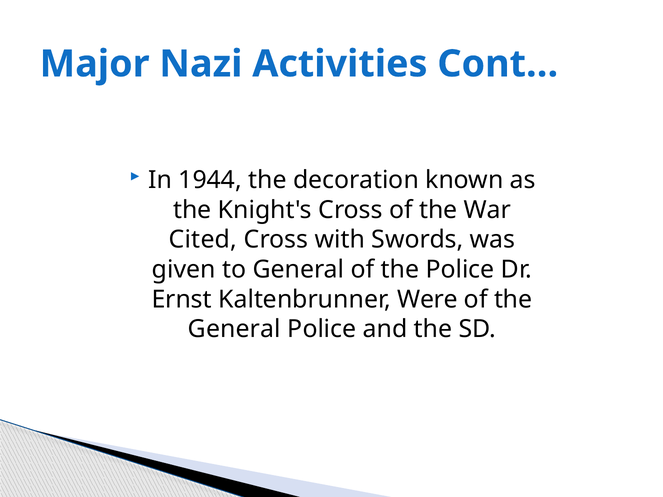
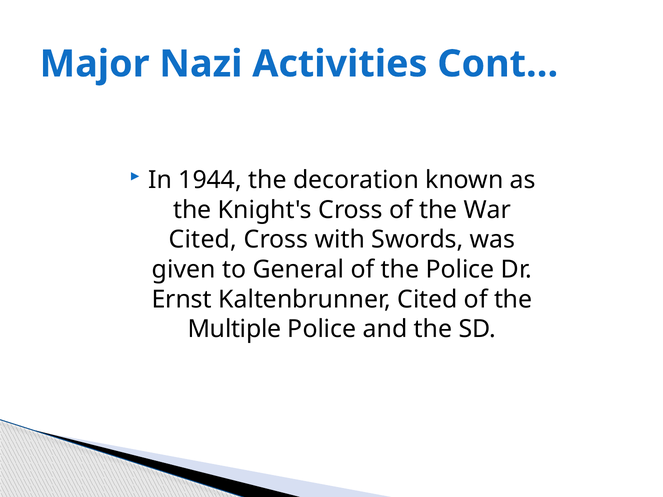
Kaltenbrunner Were: Were -> Cited
General at (234, 329): General -> Multiple
